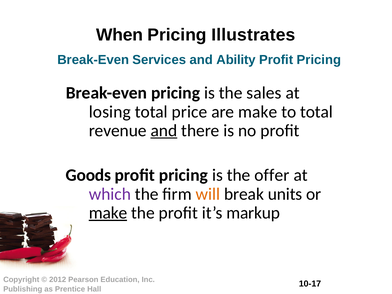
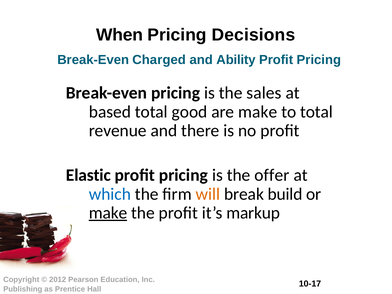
Illustrates: Illustrates -> Decisions
Services: Services -> Charged
losing: losing -> based
price: price -> good
and at (164, 131) underline: present -> none
Goods: Goods -> Elastic
which colour: purple -> blue
units: units -> build
